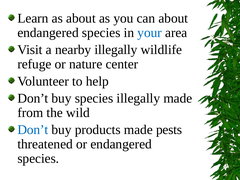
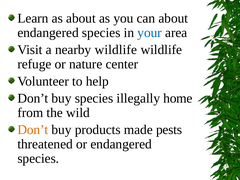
nearby illegally: illegally -> wildlife
illegally made: made -> home
Don’t at (33, 130) colour: blue -> orange
